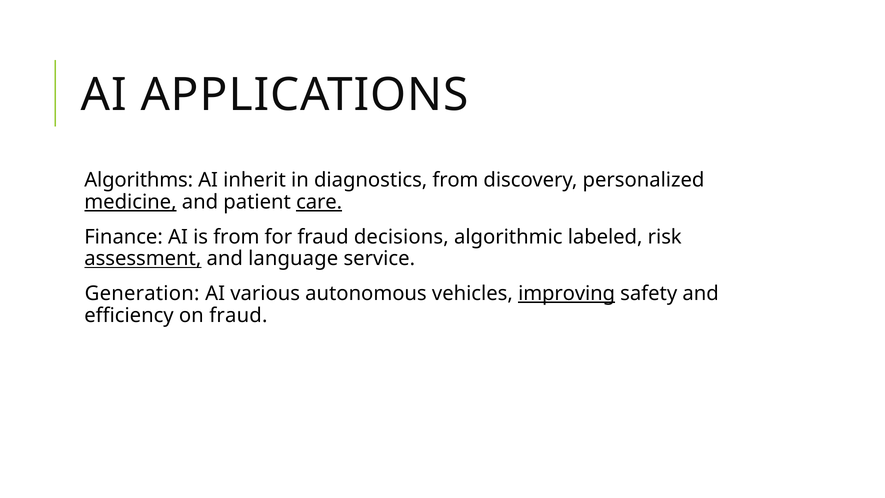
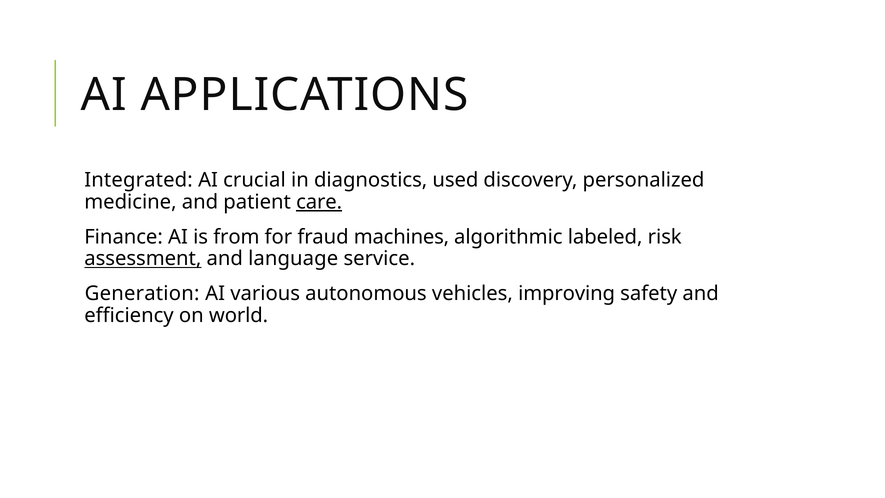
Algorithms: Algorithms -> Integrated
inherit: inherit -> crucial
diagnostics from: from -> used
medicine underline: present -> none
decisions: decisions -> machines
improving underline: present -> none
on fraud: fraud -> world
